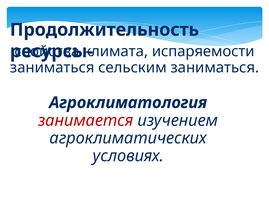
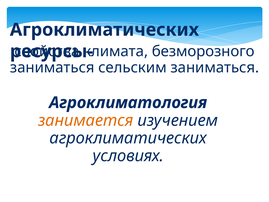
Продолжительность at (104, 30): Продолжительность -> Агроклиматических
испаряемости: испаряемости -> безморозного
занимается colour: red -> orange
